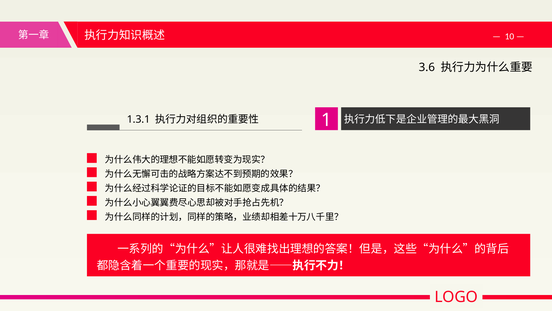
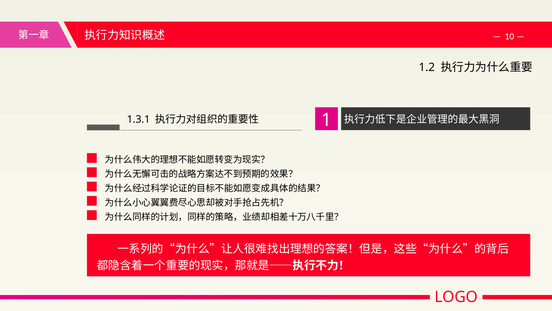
3.6: 3.6 -> 1.2
